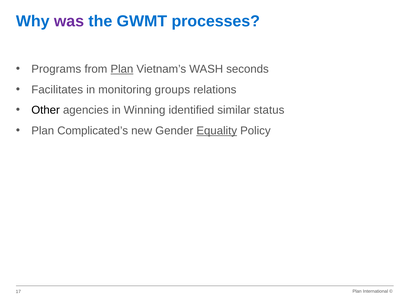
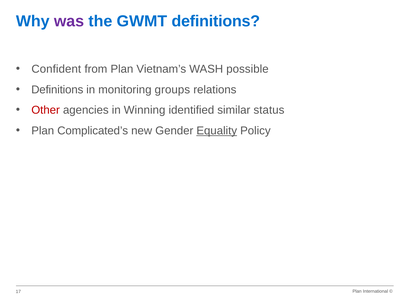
GWMT processes: processes -> definitions
Programs: Programs -> Confident
Plan at (122, 69) underline: present -> none
seconds: seconds -> possible
Facilitates at (57, 90): Facilitates -> Definitions
Other colour: black -> red
